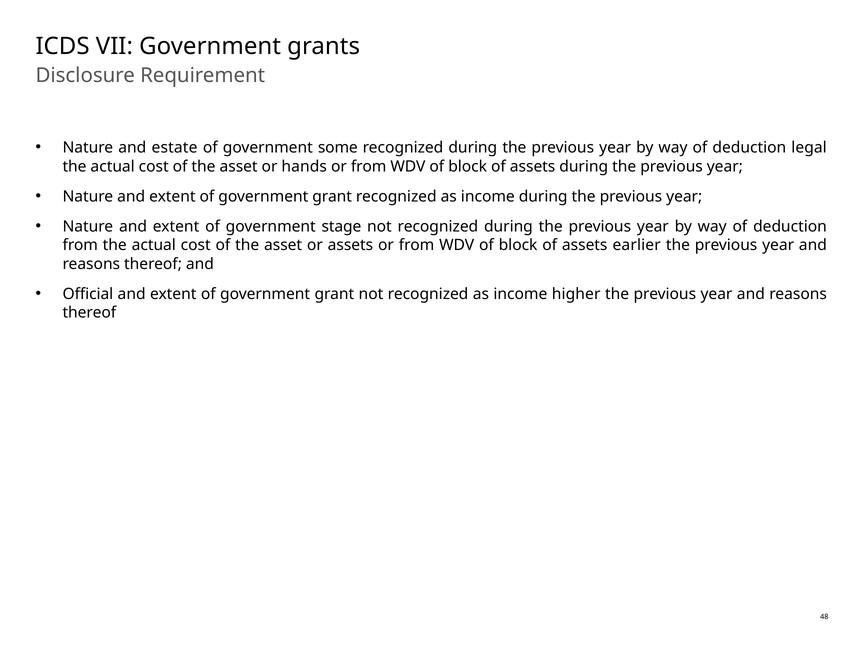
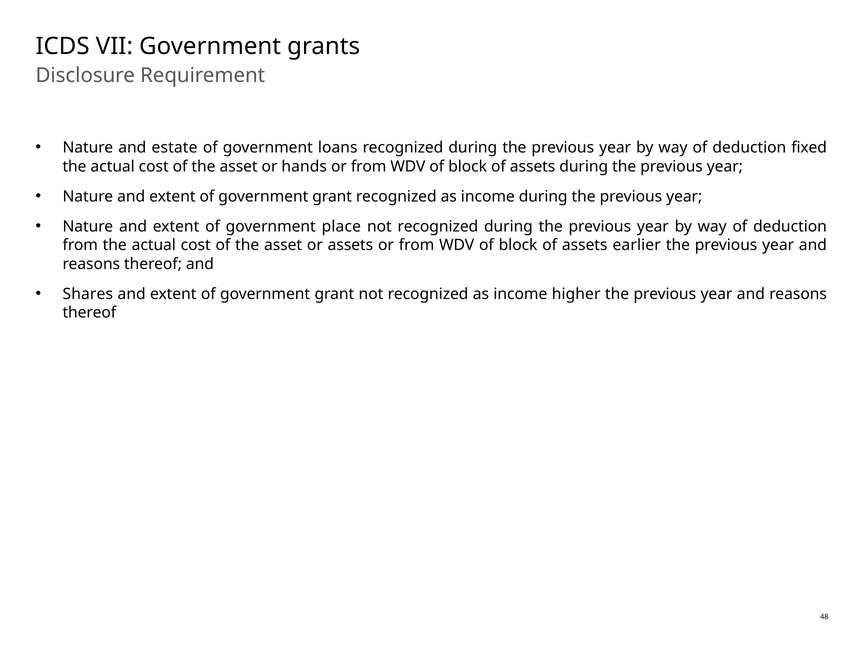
some: some -> loans
legal: legal -> fixed
stage: stage -> place
Official: Official -> Shares
